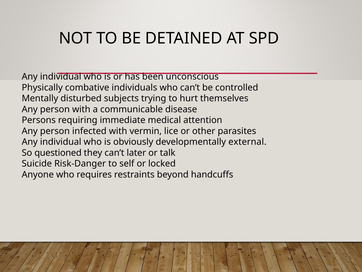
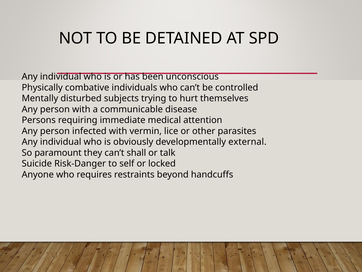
questioned: questioned -> paramount
later: later -> shall
